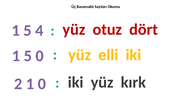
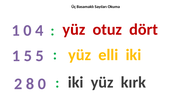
5 at (27, 31): 5 -> 0
5 0: 0 -> 5
2 1: 1 -> 8
